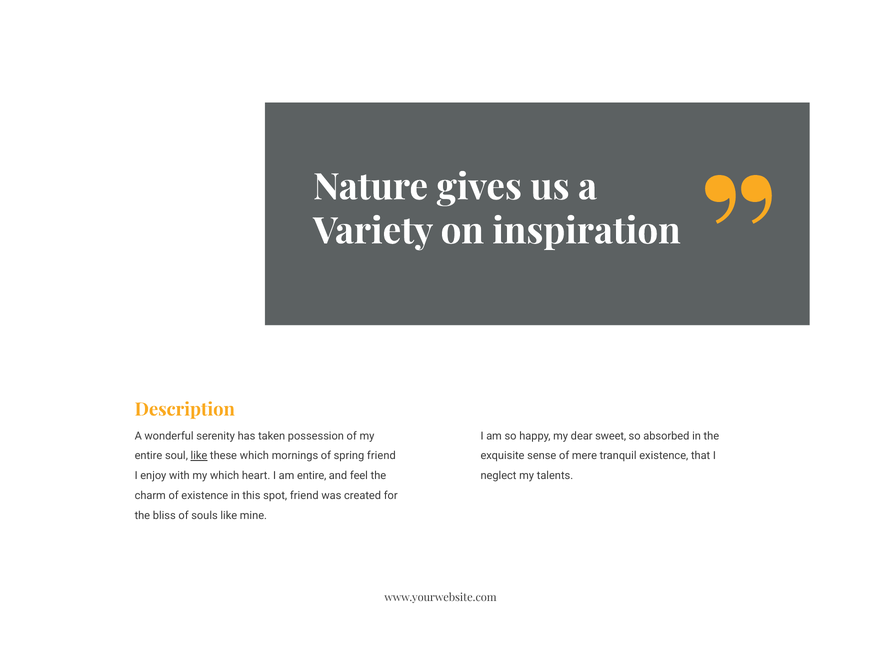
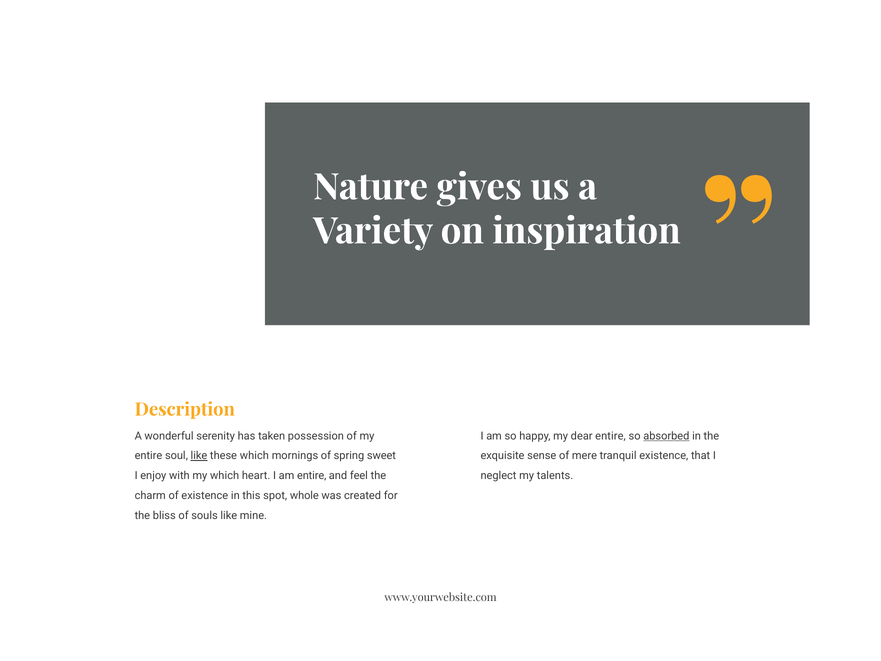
dear sweet: sweet -> entire
absorbed underline: none -> present
spring friend: friend -> sweet
spot friend: friend -> whole
